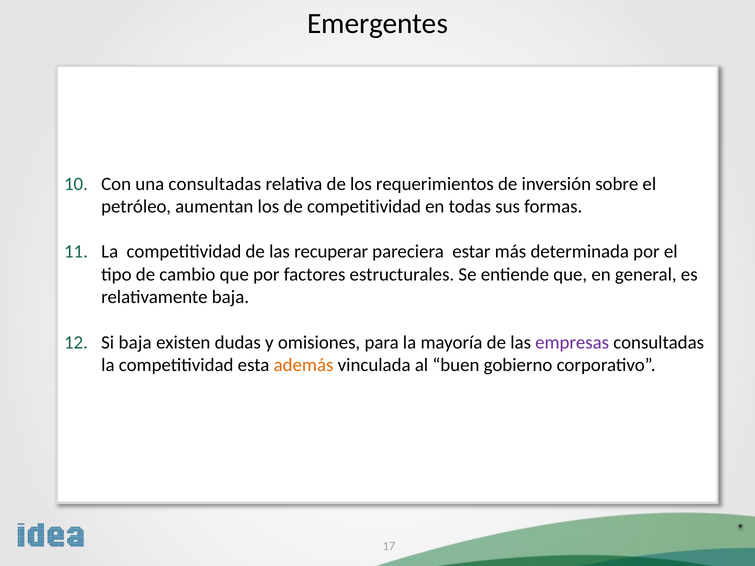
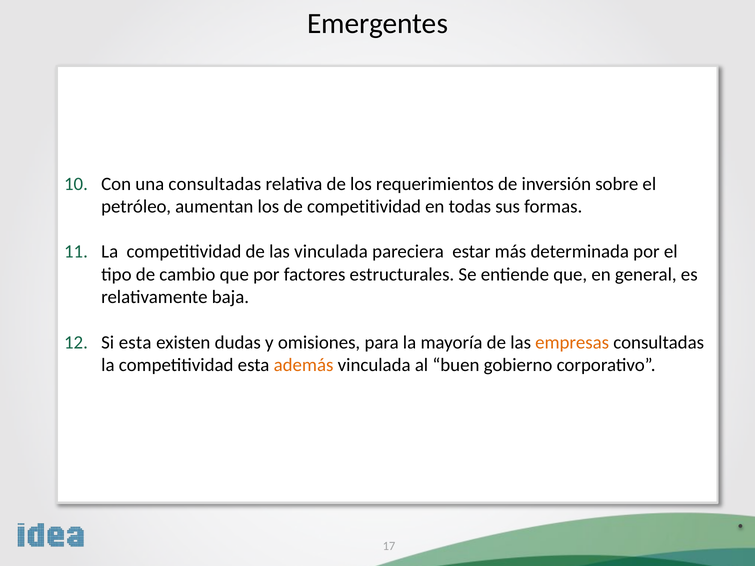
las recuperar: recuperar -> vinculada
Si baja: baja -> esta
empresas colour: purple -> orange
